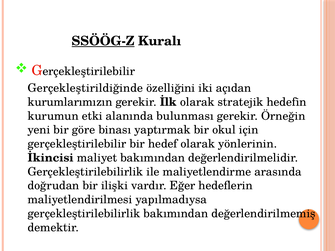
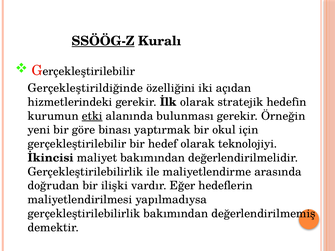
kurumlarımızın: kurumlarımızın -> hizmetlerindeki
etki underline: none -> present
yönlerinin: yönlerinin -> teknolojiyi
